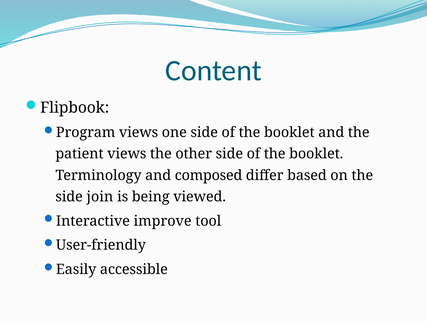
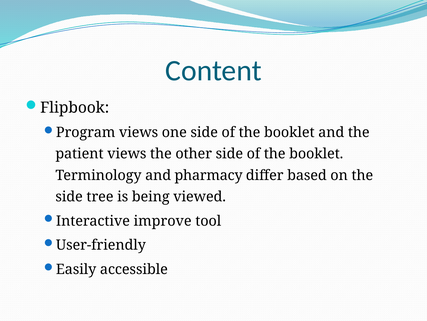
composed: composed -> pharmacy
join: join -> tree
